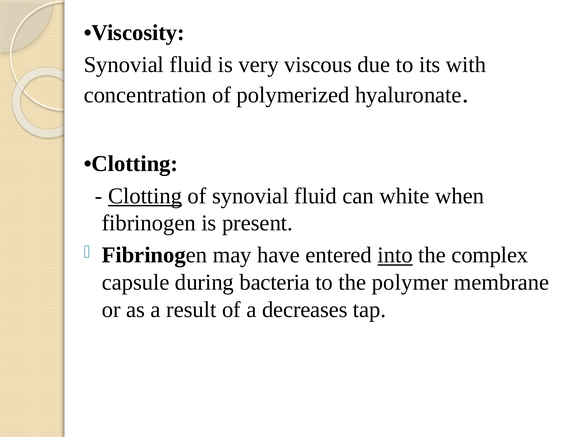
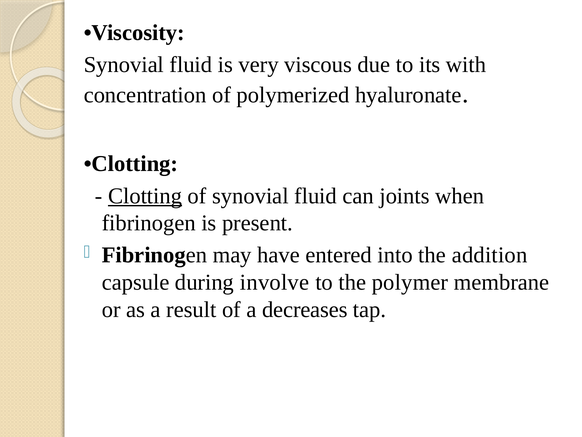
white: white -> joints
into underline: present -> none
complex: complex -> addition
bacteria: bacteria -> involve
